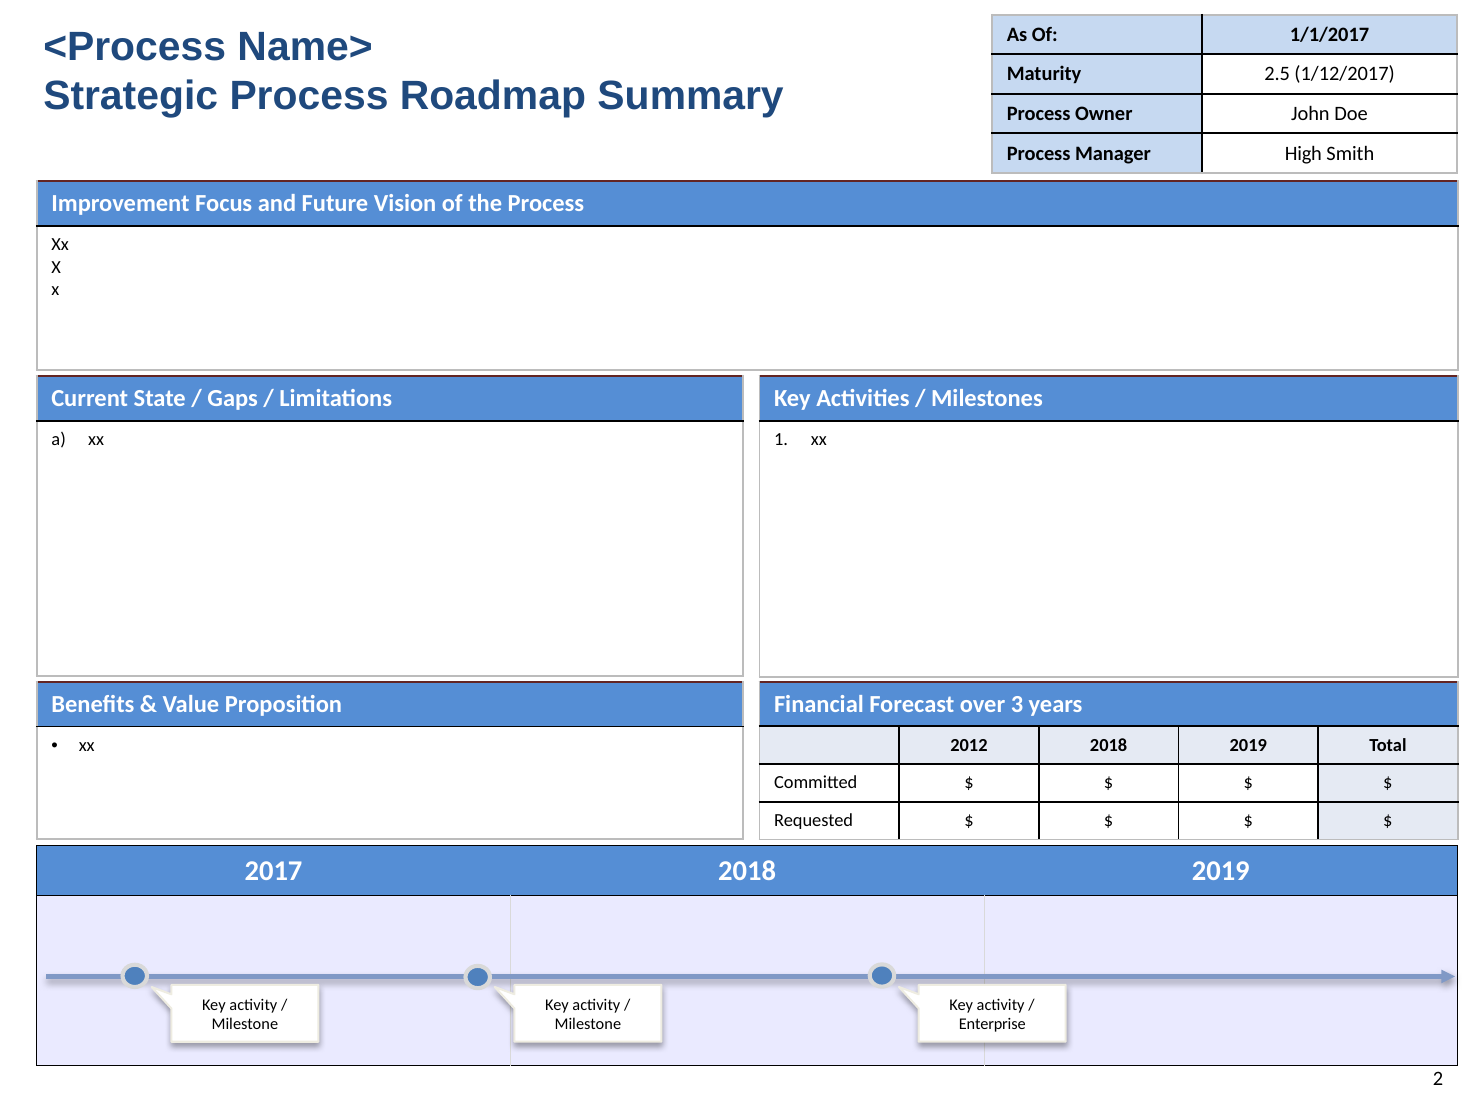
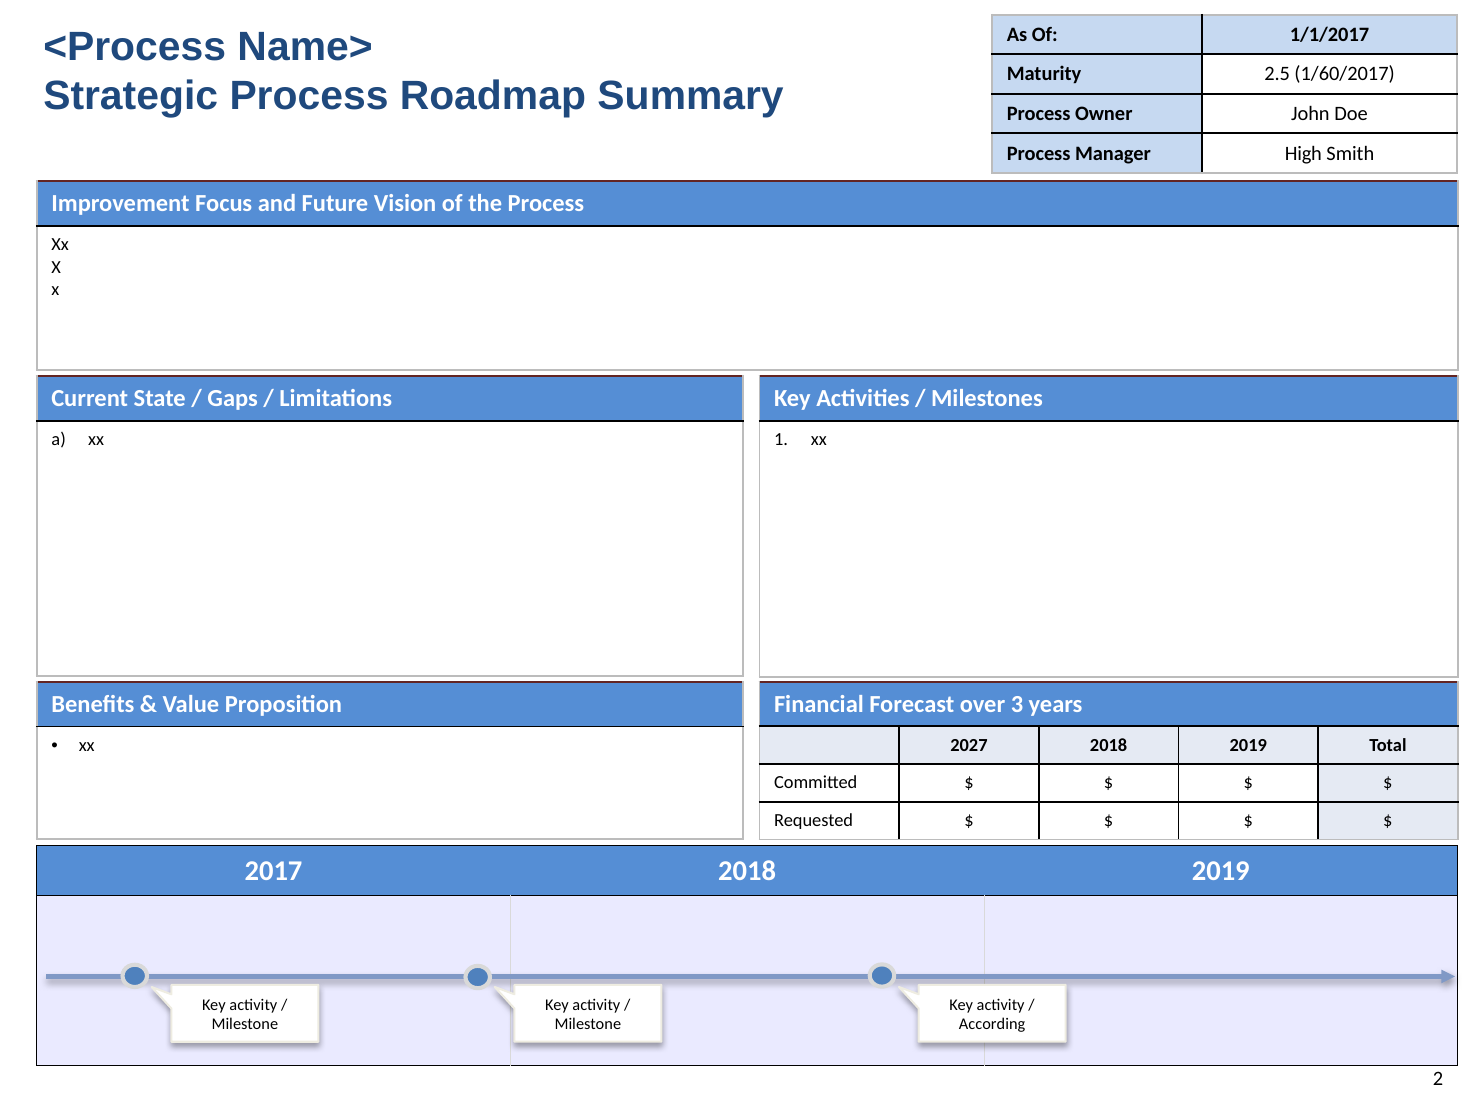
1/12/2017: 1/12/2017 -> 1/60/2017
2012: 2012 -> 2027
Enterprise: Enterprise -> According
